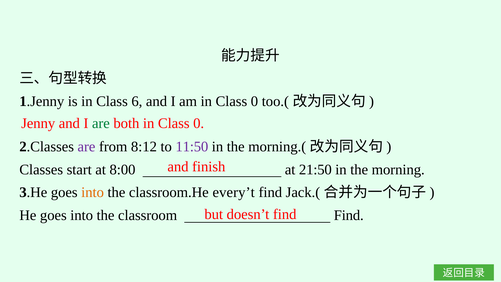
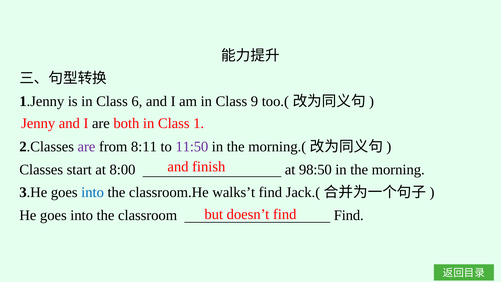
am in Class 0: 0 -> 9
are at (101, 123) colour: green -> black
both in Class 0: 0 -> 1
8:12: 8:12 -> 8:11
21:50: 21:50 -> 98:50
into at (93, 192) colour: orange -> blue
every’t: every’t -> walks’t
